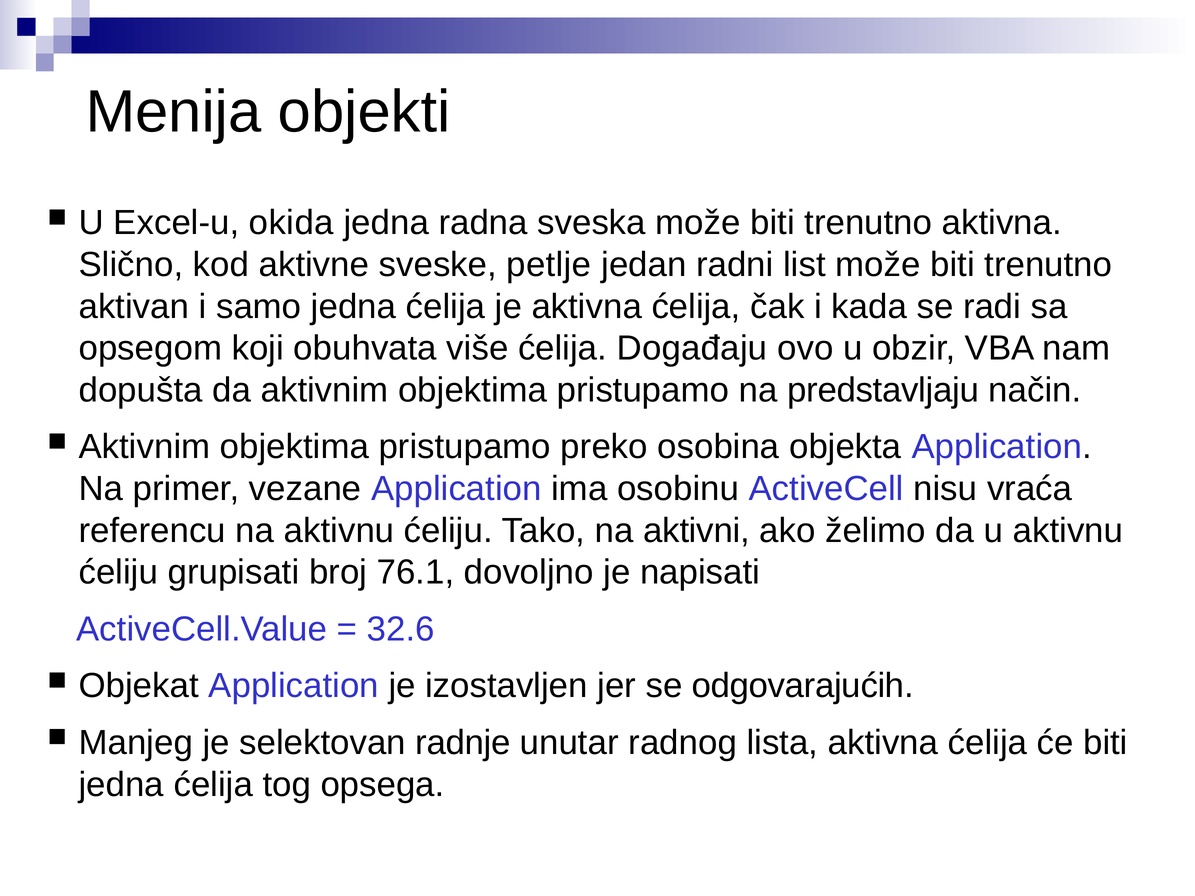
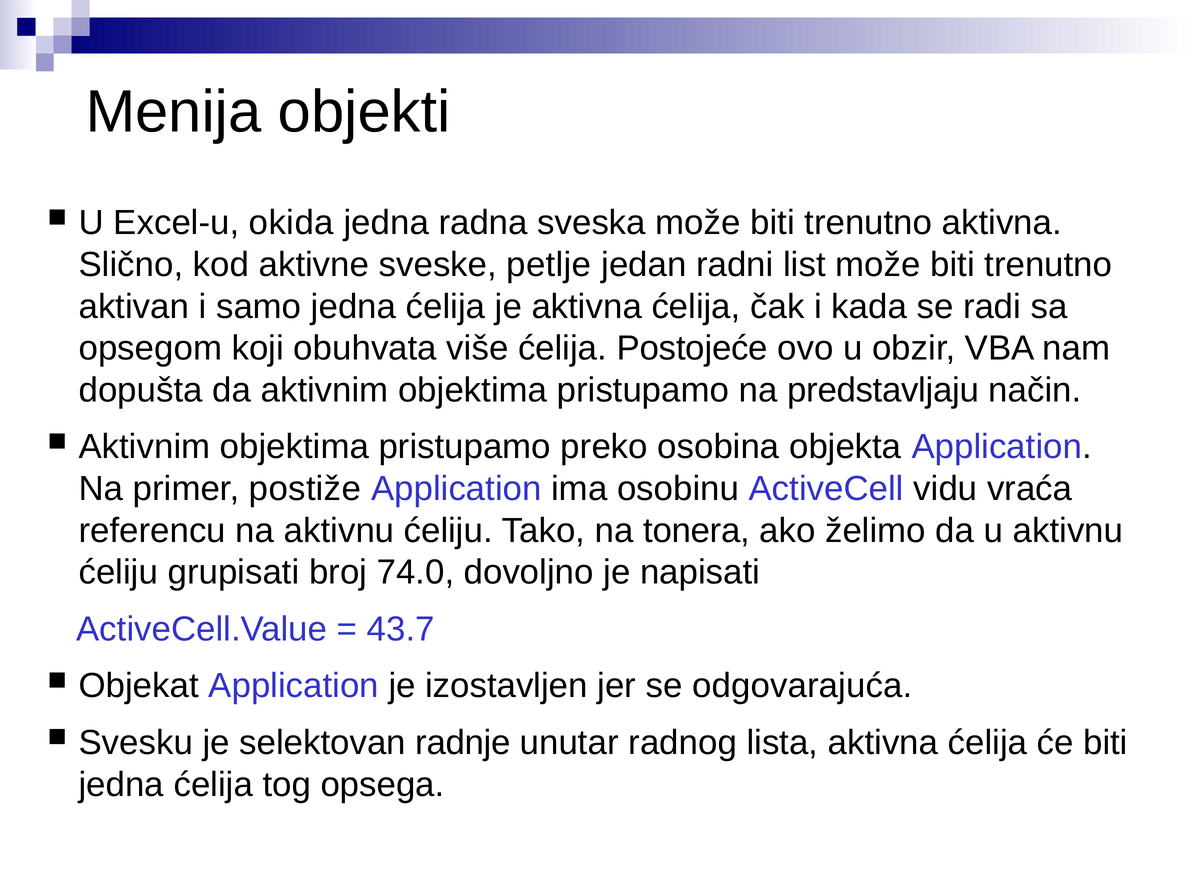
Događaju: Događaju -> Postojeće
vezane: vezane -> postiže
nisu: nisu -> vidu
aktivni: aktivni -> tonera
76.1: 76.1 -> 74.0
32.6: 32.6 -> 43.7
odgovarajućih: odgovarajućih -> odgovarajuća
Manjeg: Manjeg -> Svesku
